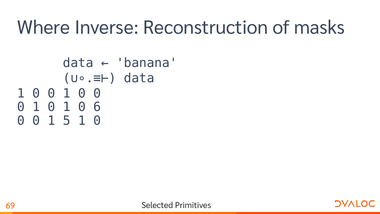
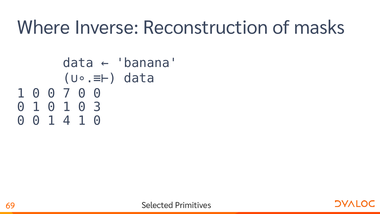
1 0 0 1: 1 -> 7
6: 6 -> 3
5: 5 -> 4
